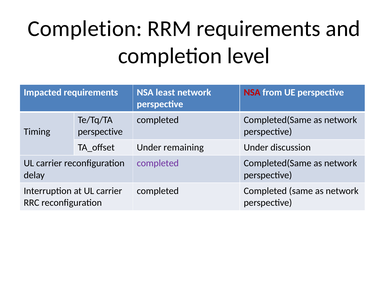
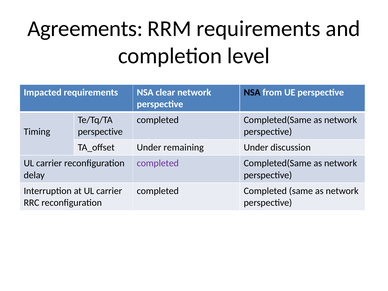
Completion at (85, 29): Completion -> Agreements
least: least -> clear
NSA at (252, 92) colour: red -> black
